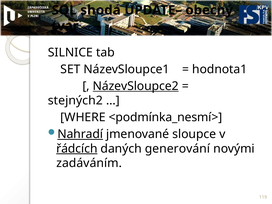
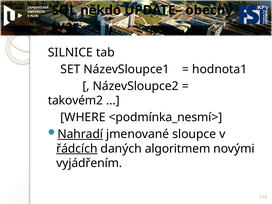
shoda: shoda -> někdo
obecný underline: present -> none
NázevSloupce2 underline: present -> none
stejných2: stejných2 -> takovém2
generování: generování -> algoritmem
zadáváním: zadáváním -> vyjádřením
